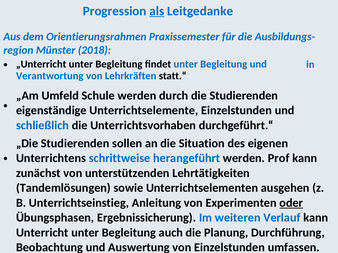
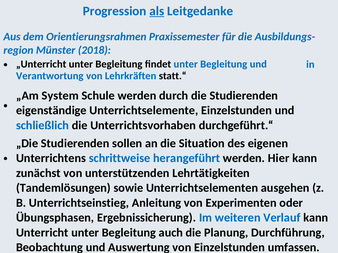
Umfeld: Umfeld -> System
Prof: Prof -> Hier
oder underline: present -> none
